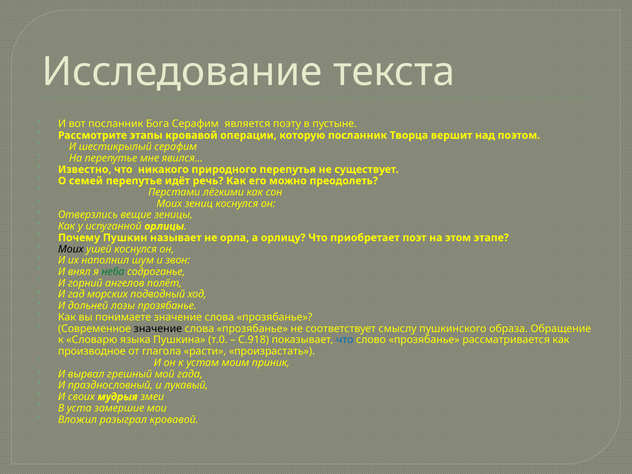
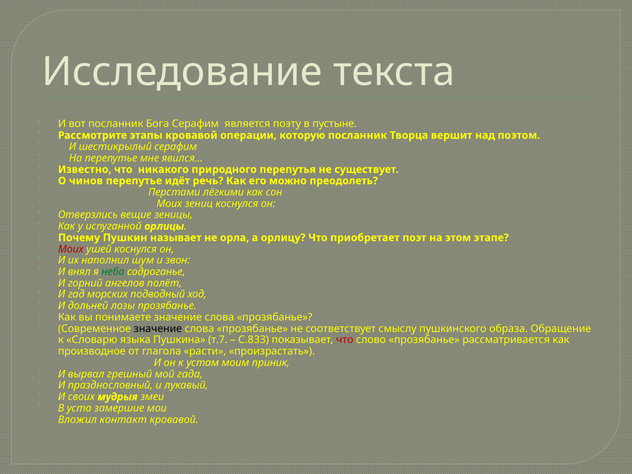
семей: семей -> чинов
Моих at (71, 249) colour: black -> red
т.0: т.0 -> т.7
С.918: С.918 -> С.833
что at (345, 340) colour: blue -> red
разыграл: разыграл -> контакт
